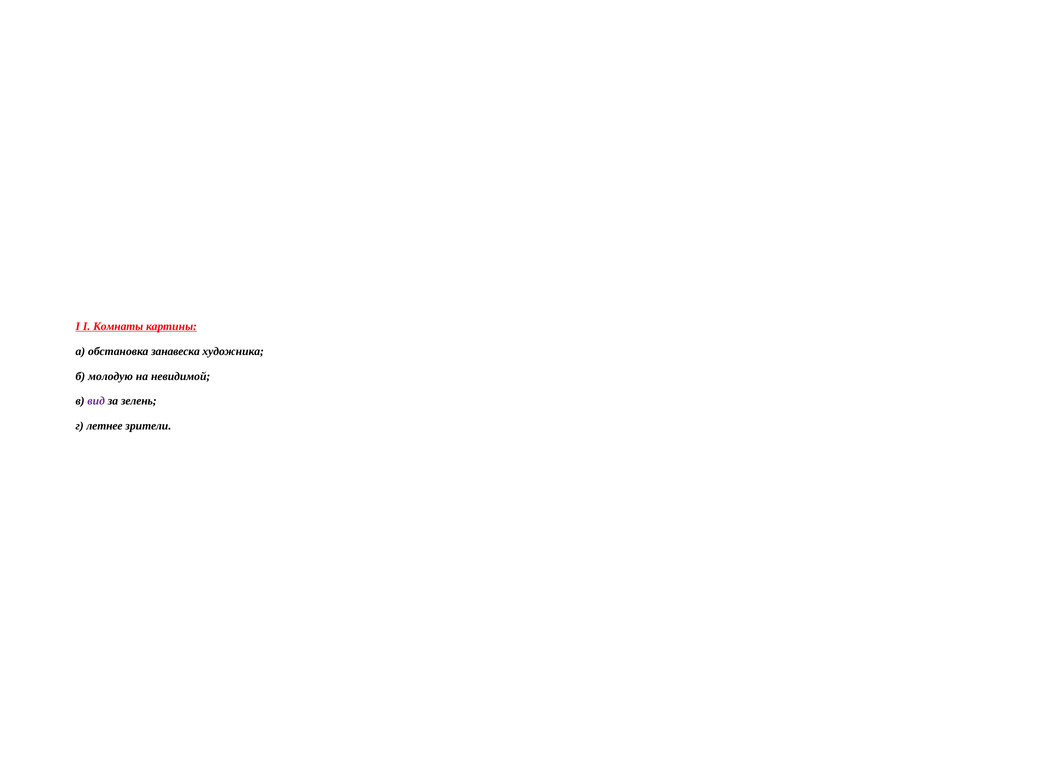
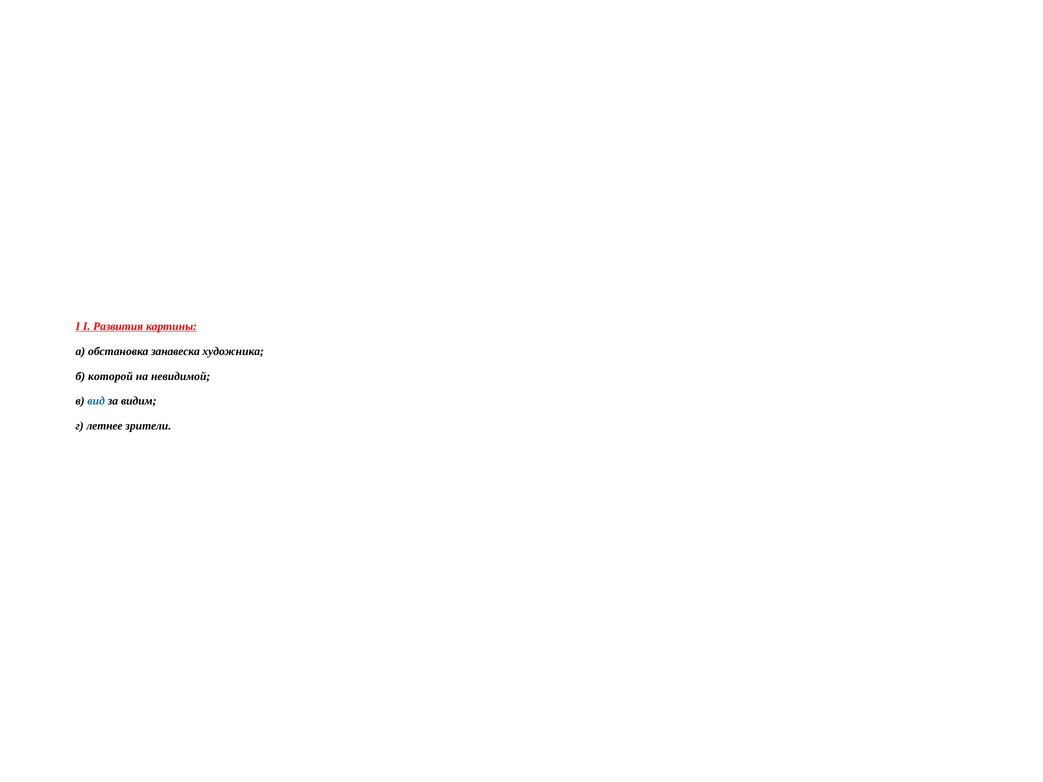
Комнаты: Комнаты -> Развития
молодую: молодую -> которой
вид colour: purple -> blue
зелень: зелень -> видим
